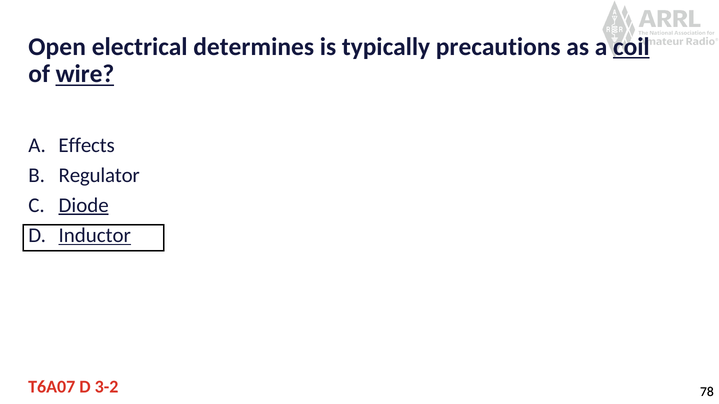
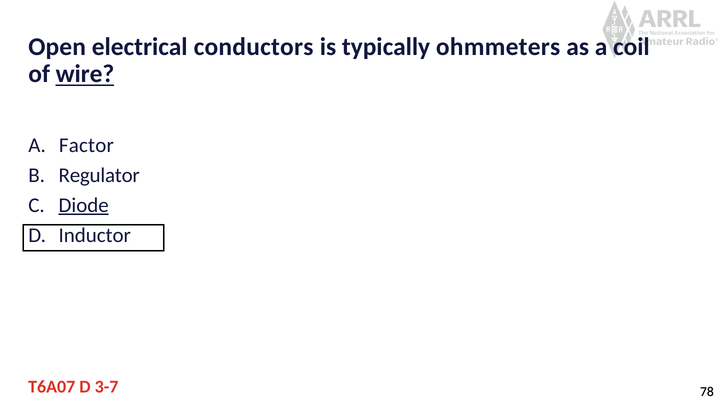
determines: determines -> conductors
precautions: precautions -> ohmmeters
coil underline: present -> none
Effects: Effects -> Factor
Inductor underline: present -> none
3-2: 3-2 -> 3-7
